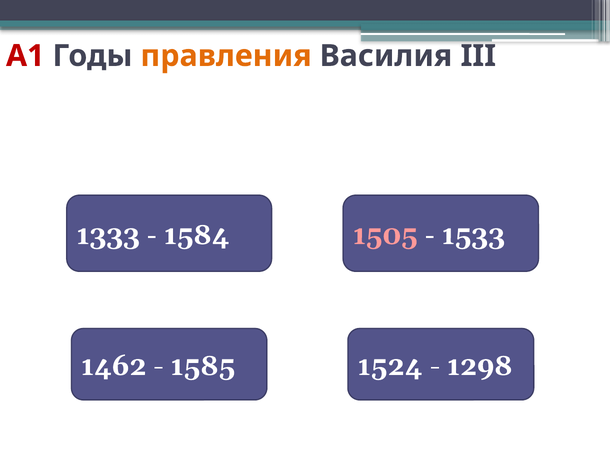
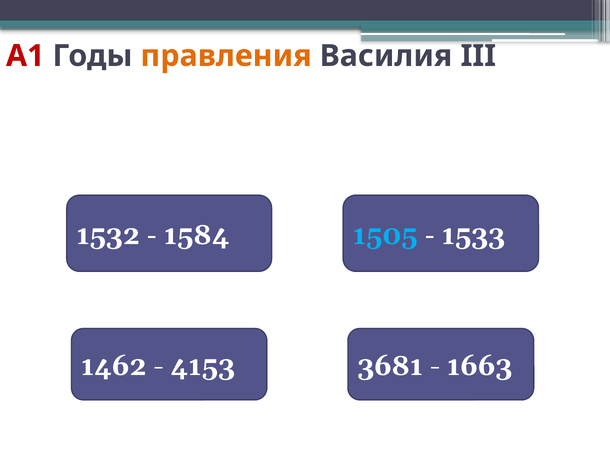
1333: 1333 -> 1532
1505 colour: pink -> light blue
1585: 1585 -> 4153
1524: 1524 -> 3681
1298: 1298 -> 1663
